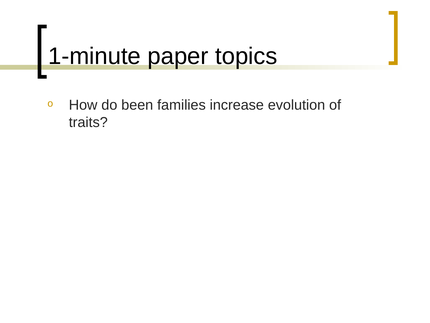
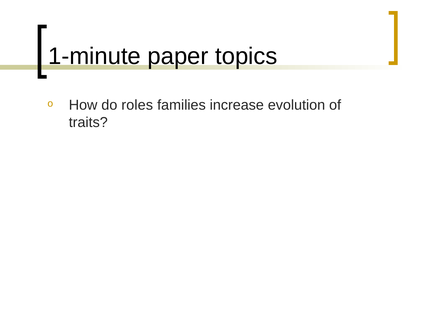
been: been -> roles
